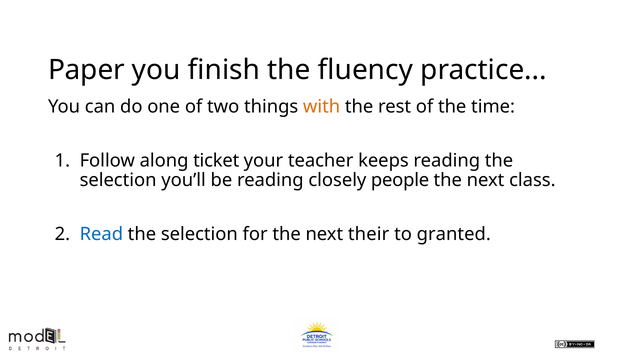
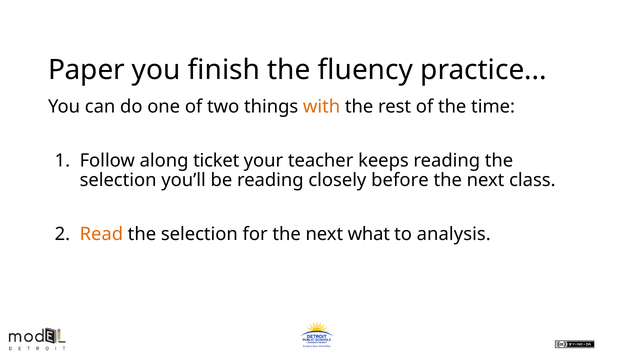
people: people -> before
Read colour: blue -> orange
their: their -> what
granted: granted -> analysis
